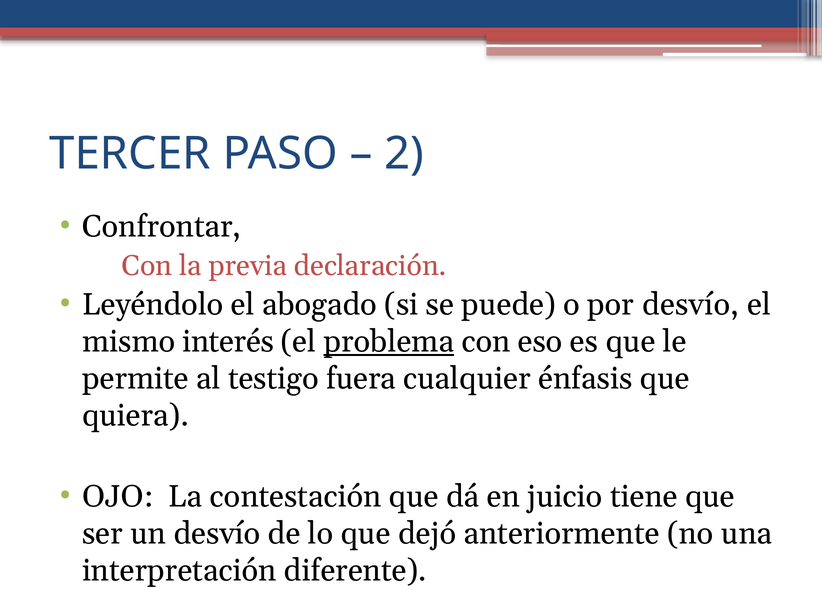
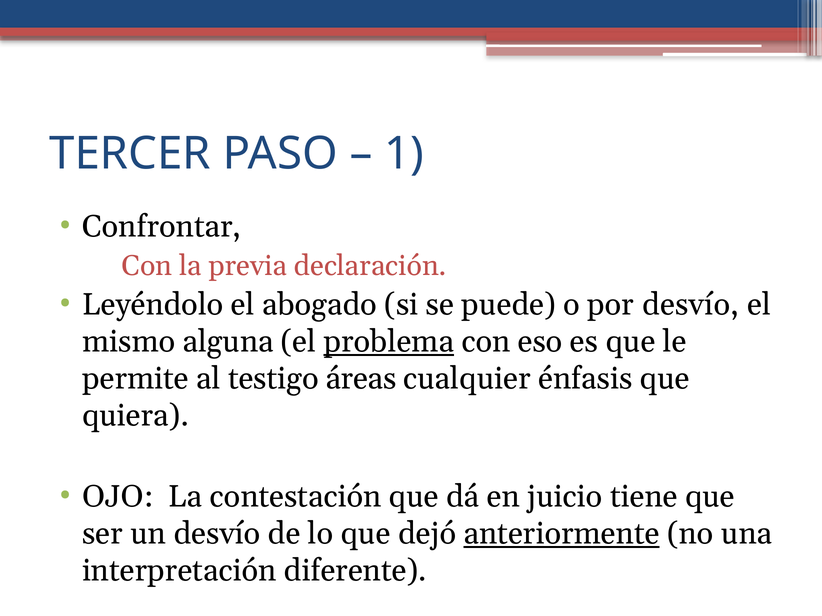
2: 2 -> 1
interés: interés -> alguna
fuera: fuera -> áreas
anteriormente underline: none -> present
